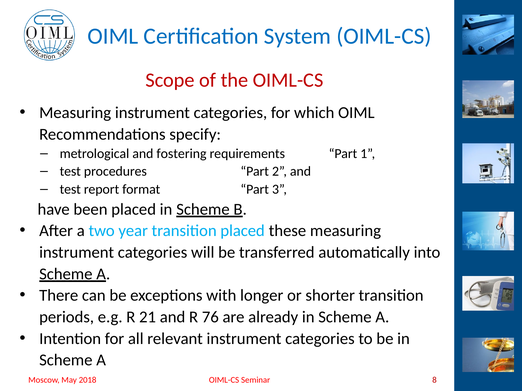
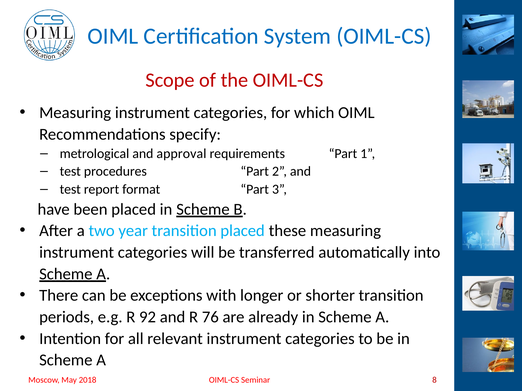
fostering: fostering -> approval
21: 21 -> 92
